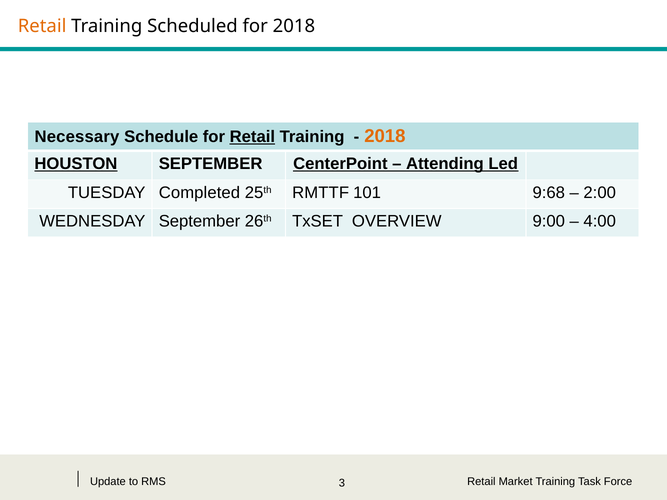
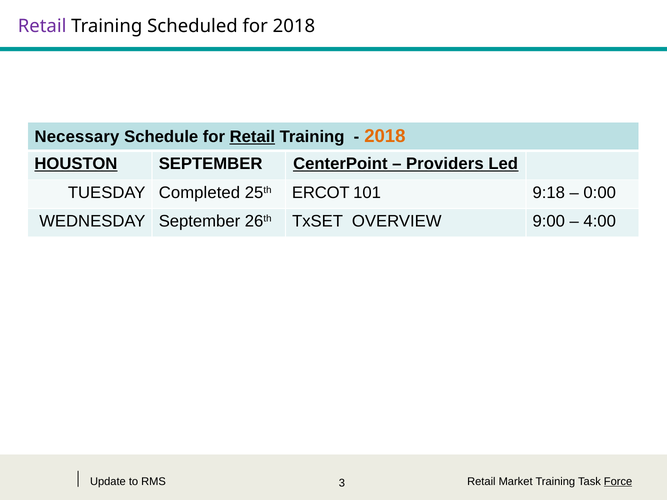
Retail at (42, 26) colour: orange -> purple
Attending: Attending -> Providers
RMTTF: RMTTF -> ERCOT
9:68: 9:68 -> 9:18
2:00: 2:00 -> 0:00
Force underline: none -> present
